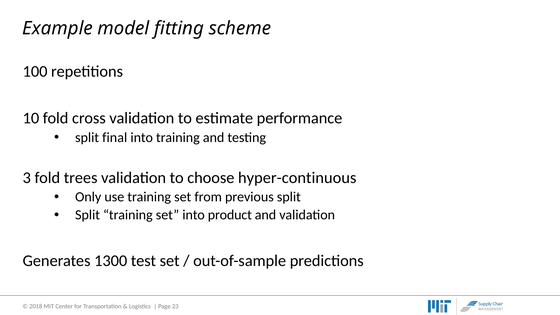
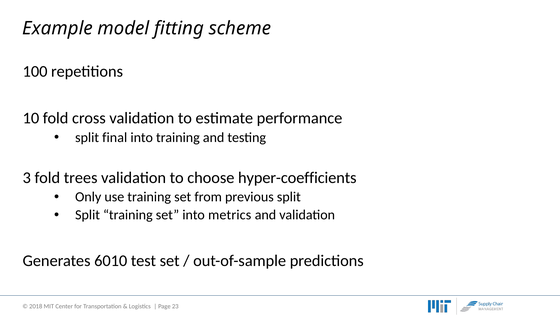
hyper-continuous: hyper-continuous -> hyper-coefficients
product: product -> metrics
1300: 1300 -> 6010
